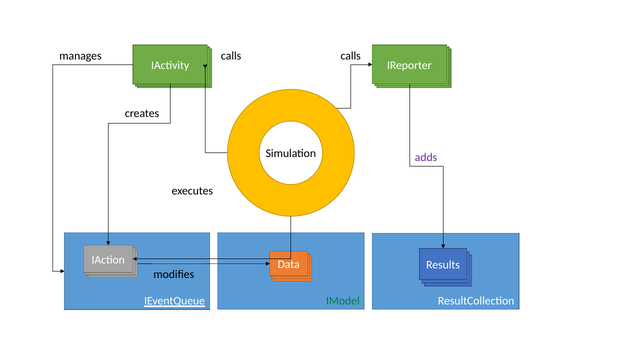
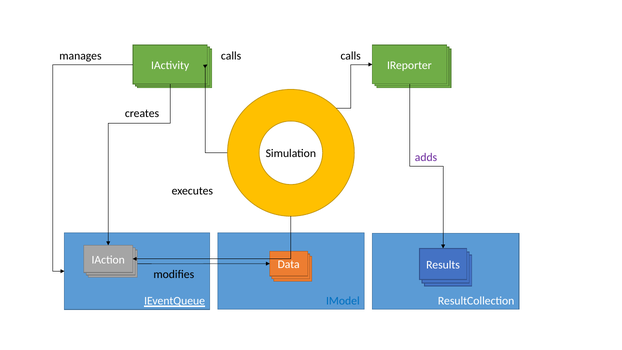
IModel colour: green -> blue
